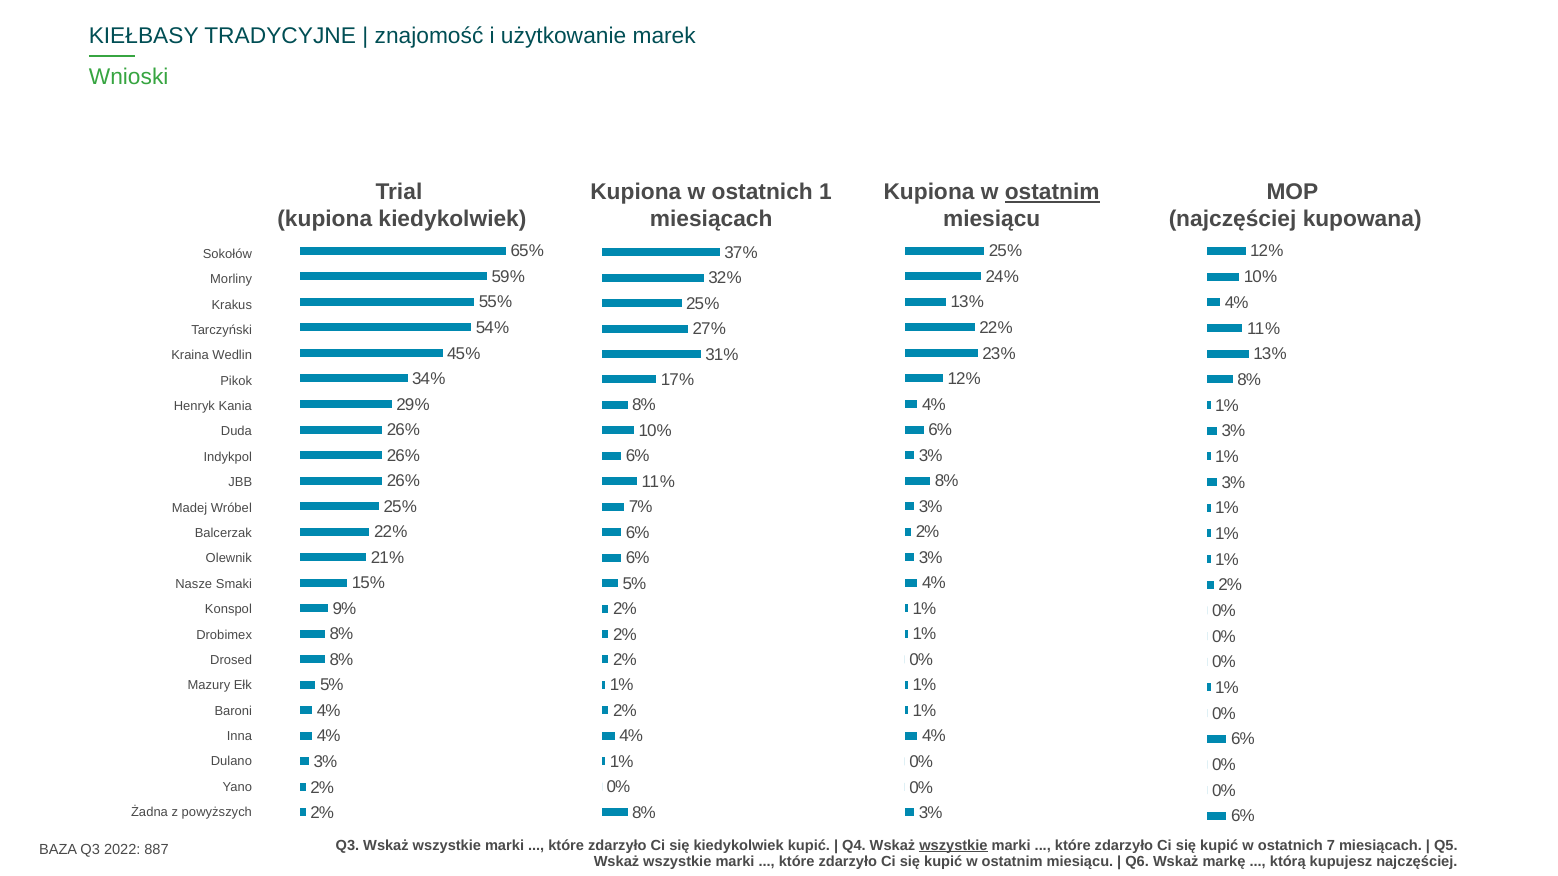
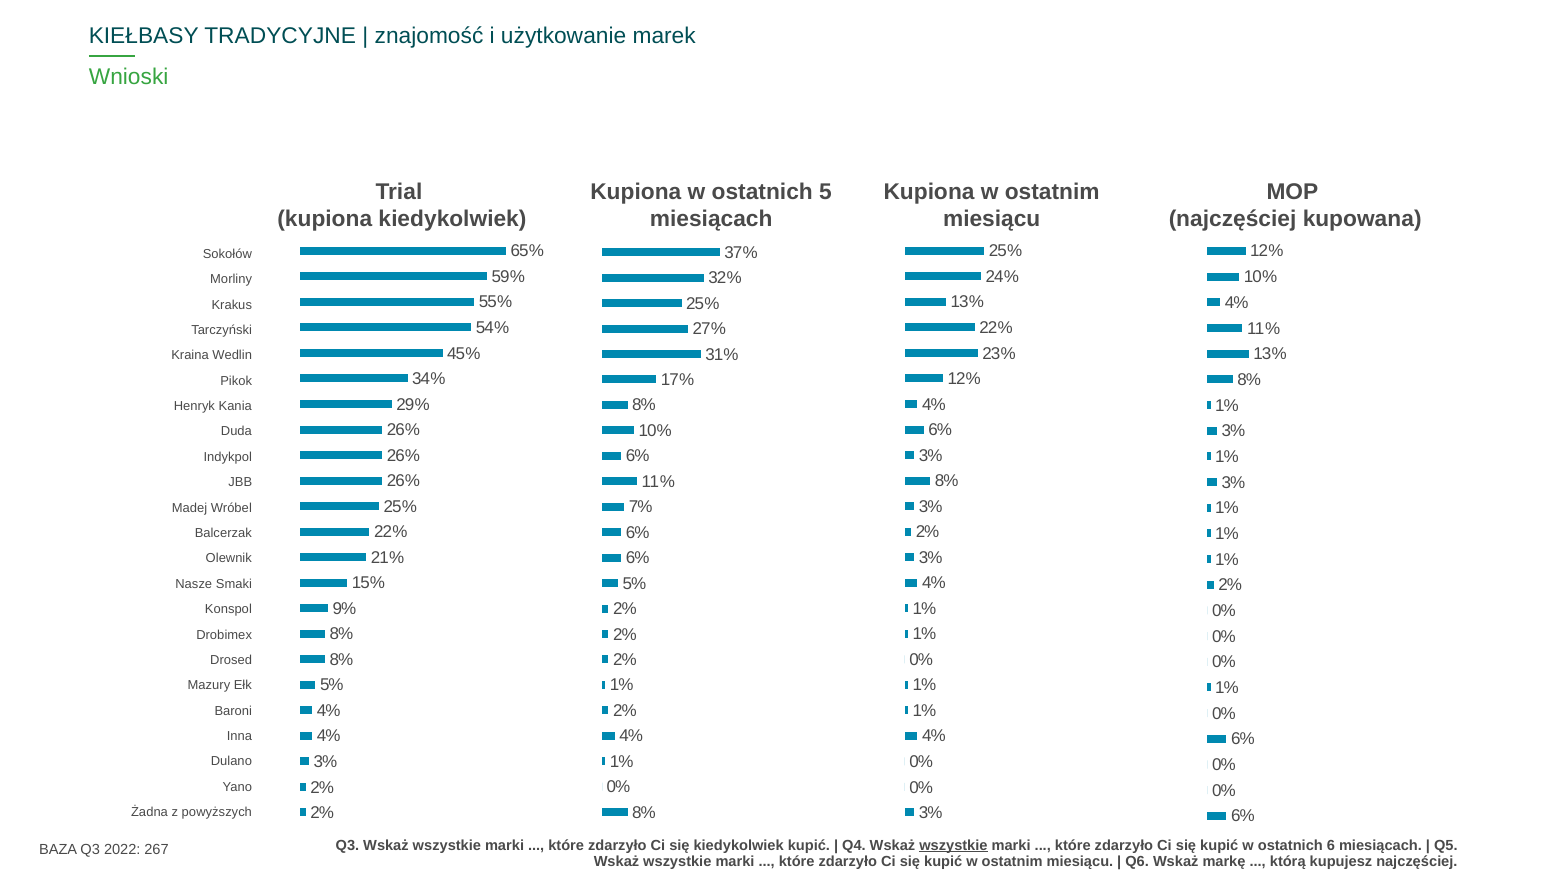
1: 1 -> 5
ostatnim at (1052, 192) underline: present -> none
7: 7 -> 6
887: 887 -> 267
